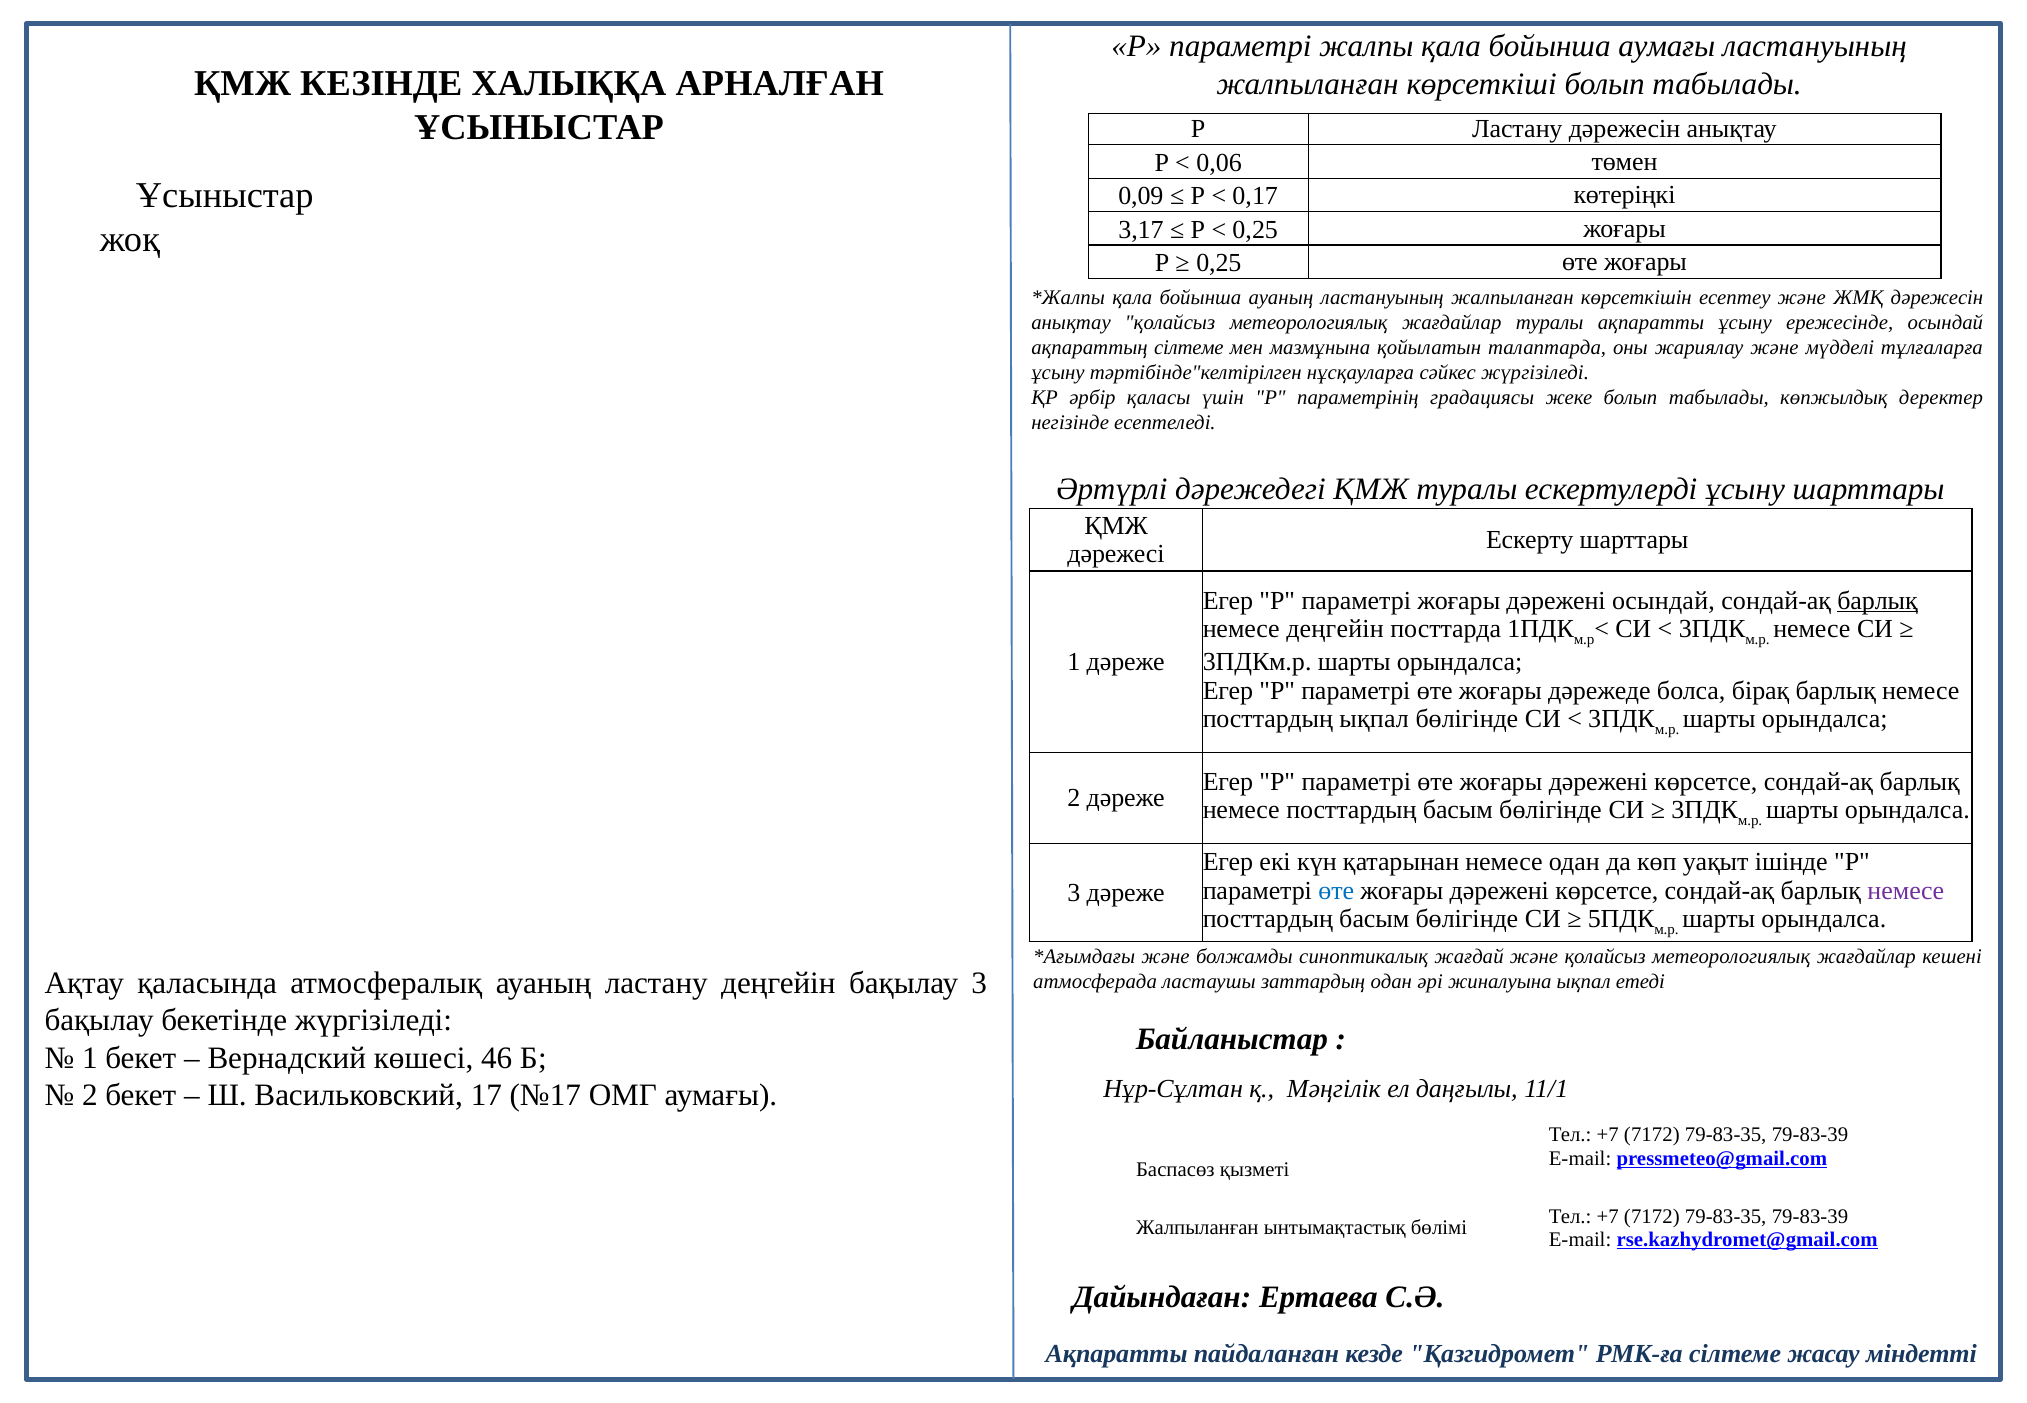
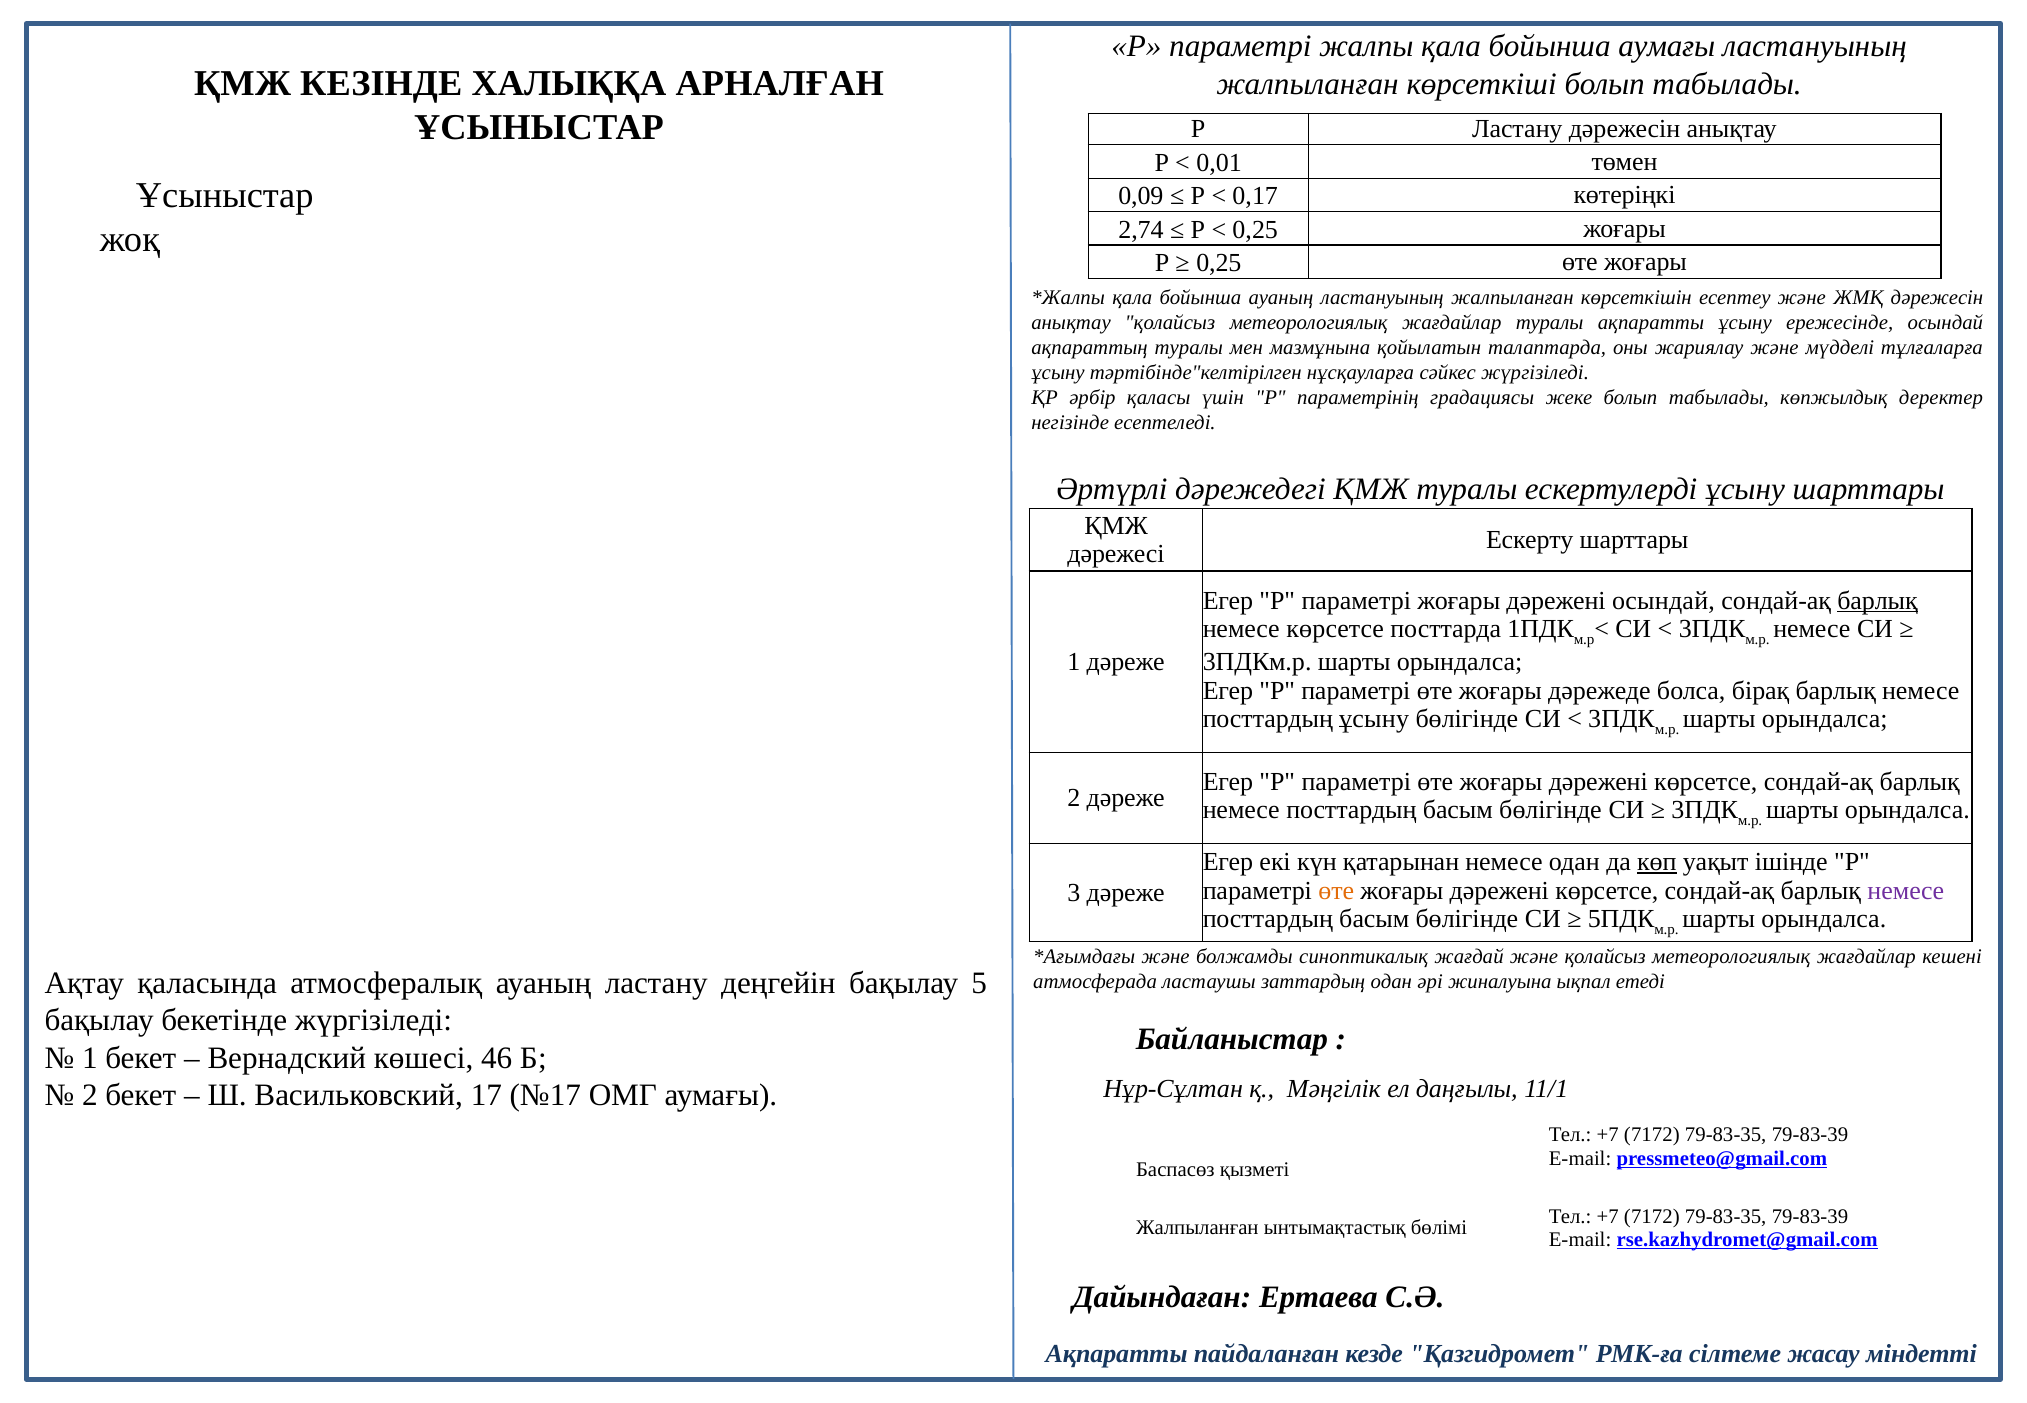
0,06: 0,06 -> 0,01
3,17: 3,17 -> 2,74
ақпараттың сілтеме: сілтеме -> туралы
немесе деңгейін: деңгейін -> көрсетсе
посттардың ықпал: ықпал -> ұсыну
көп underline: none -> present
өте at (1336, 891) colour: blue -> orange
бақылау 3: 3 -> 5
